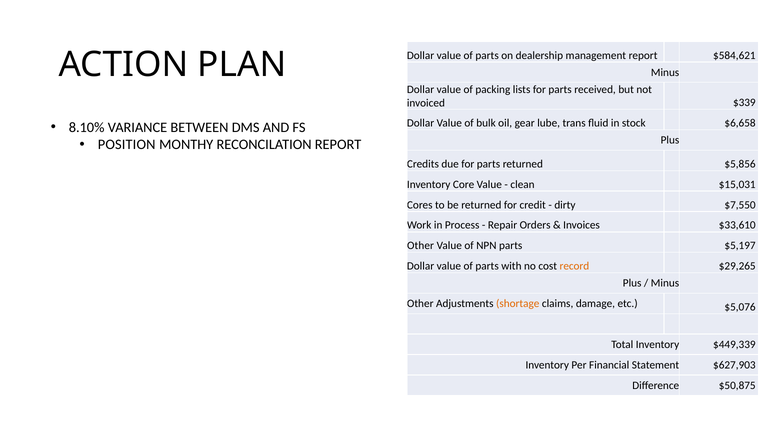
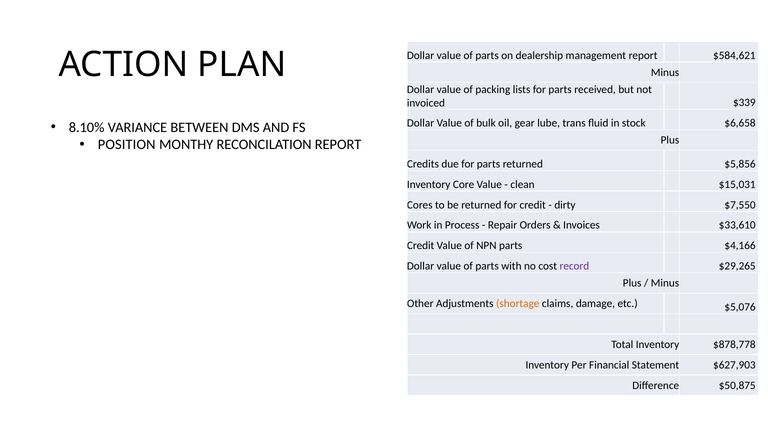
Other at (421, 246): Other -> Credit
$5,197: $5,197 -> $4,166
record colour: orange -> purple
$449,339: $449,339 -> $878,778
